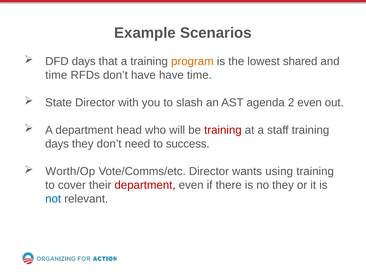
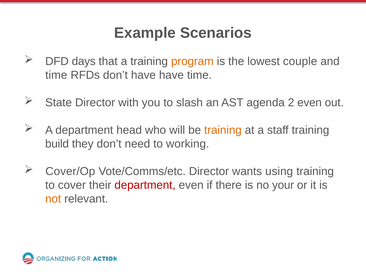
shared: shared -> couple
training at (223, 130) colour: red -> orange
days at (57, 144): days -> build
success: success -> working
Worth/Op: Worth/Op -> Cover/Op
no they: they -> your
not colour: blue -> orange
